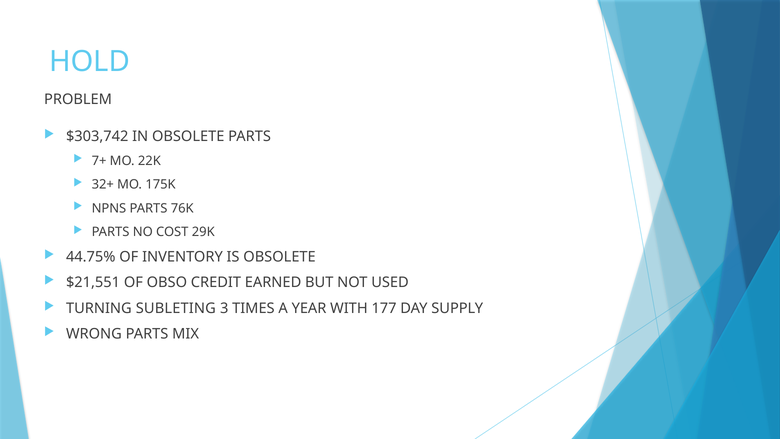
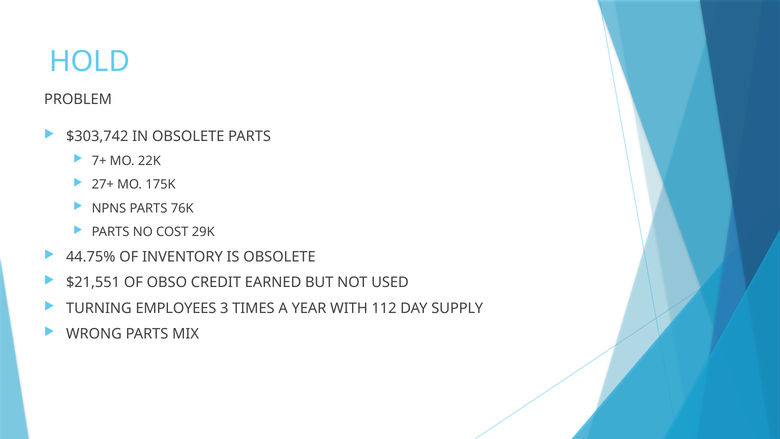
32+: 32+ -> 27+
SUBLETING: SUBLETING -> EMPLOYEES
177: 177 -> 112
